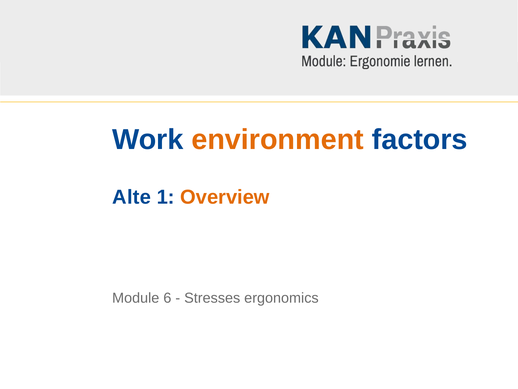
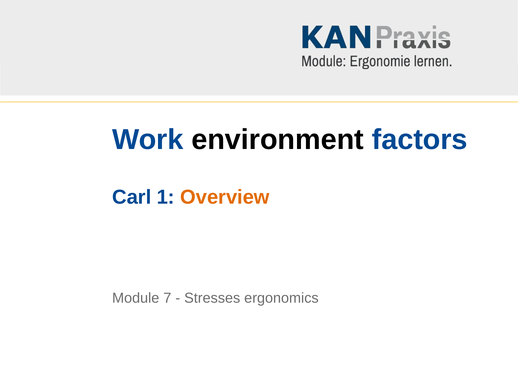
environment colour: orange -> black
Alte: Alte -> Carl
6: 6 -> 7
